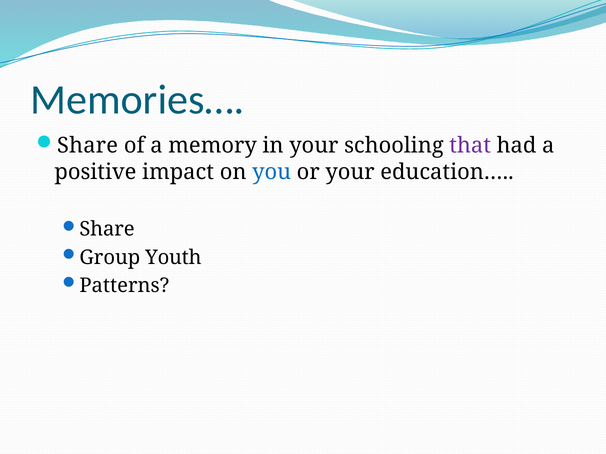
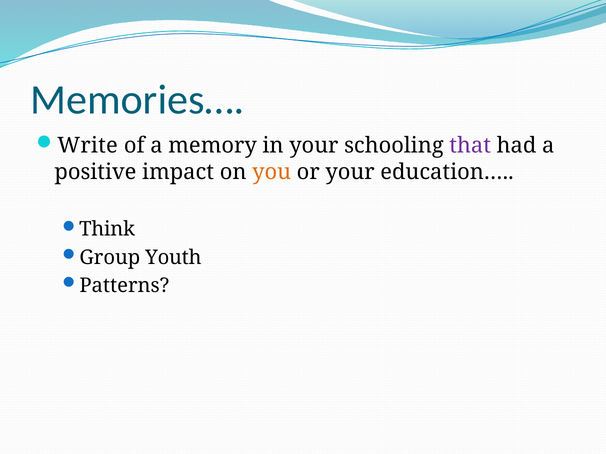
Share at (88, 146): Share -> Write
you colour: blue -> orange
Share at (107, 230): Share -> Think
